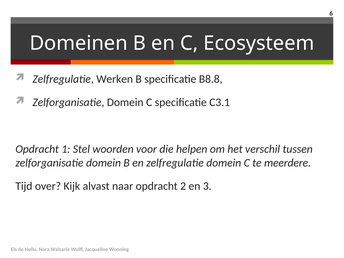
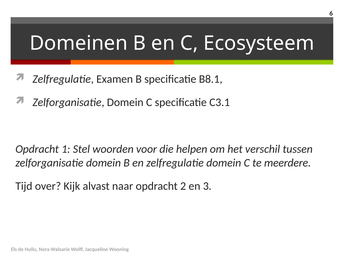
Werken: Werken -> Examen
B8.8: B8.8 -> B8.1
